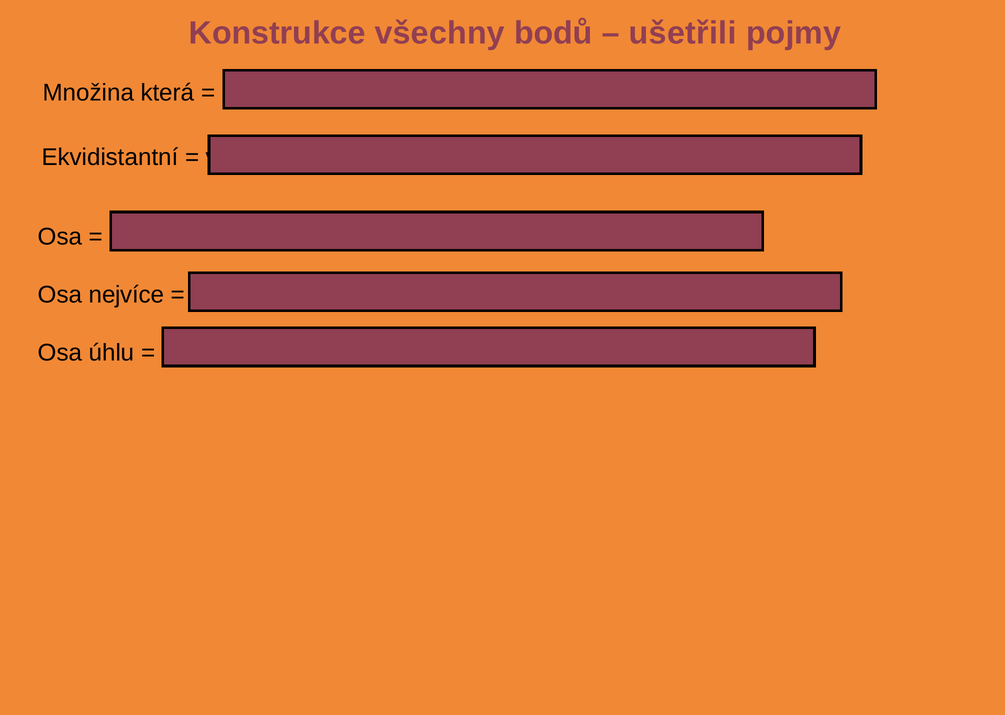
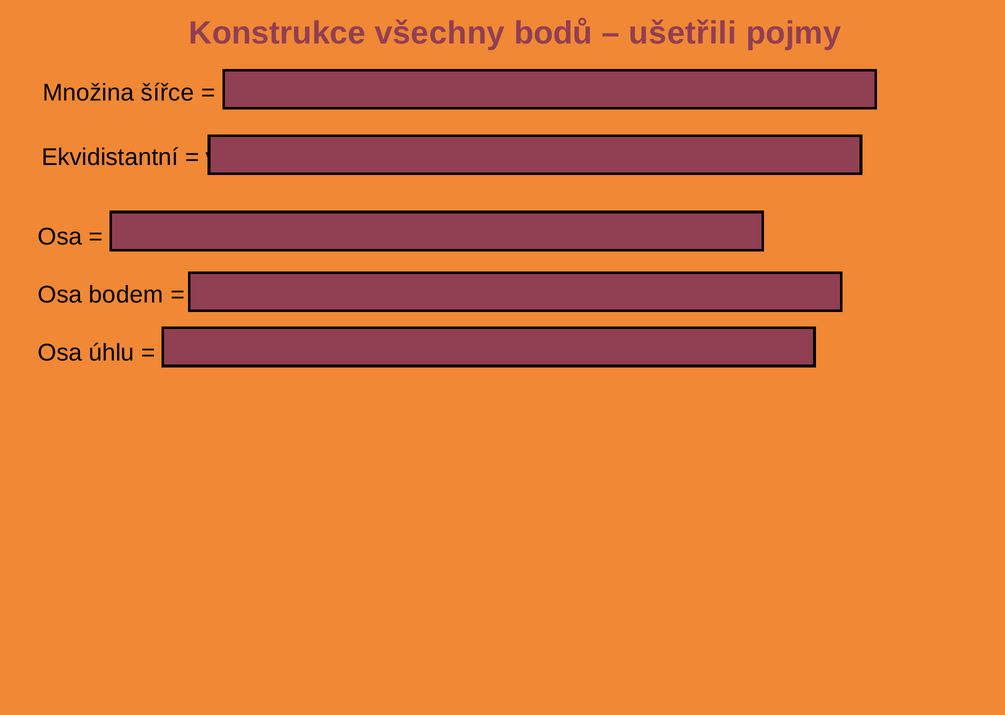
která: která -> šířce
nejvíce: nejvíce -> bodem
